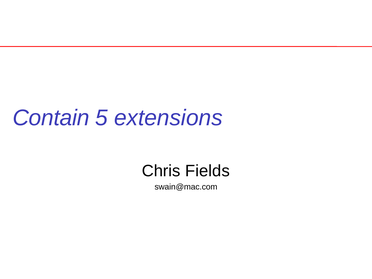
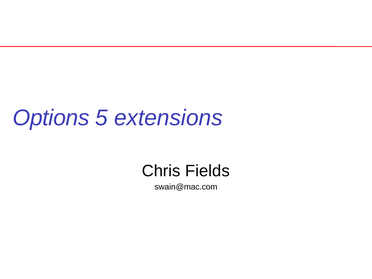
Contain: Contain -> Options
